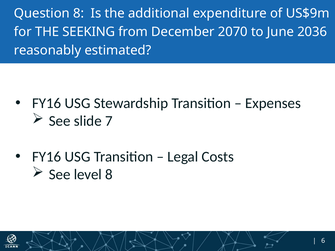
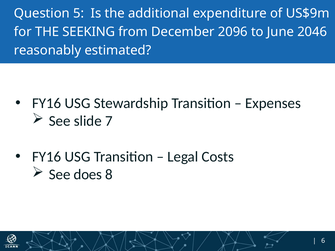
Question 8: 8 -> 5
2070: 2070 -> 2096
2036: 2036 -> 2046
level: level -> does
